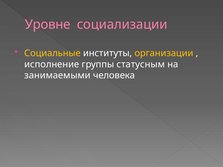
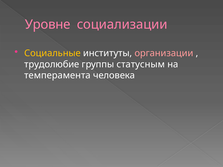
организации colour: yellow -> pink
исполнение: исполнение -> трудолюбие
занимаемыми: занимаемыми -> темперамента
